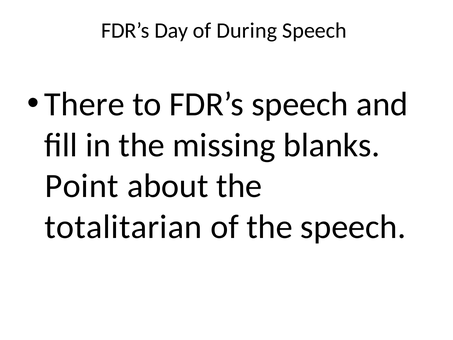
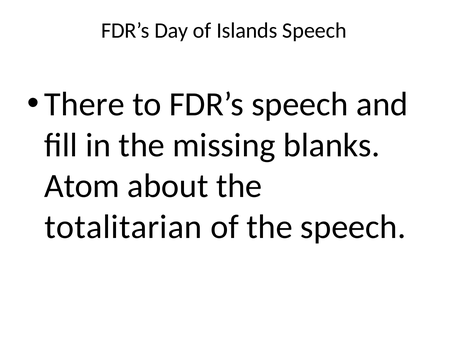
During: During -> Islands
Point: Point -> Atom
